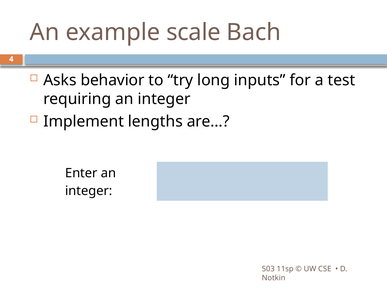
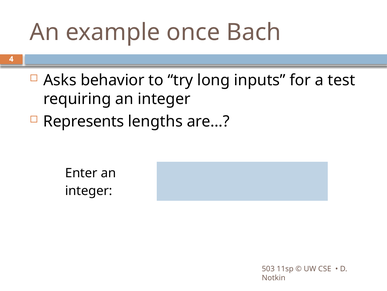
scale: scale -> once
Implement: Implement -> Represents
